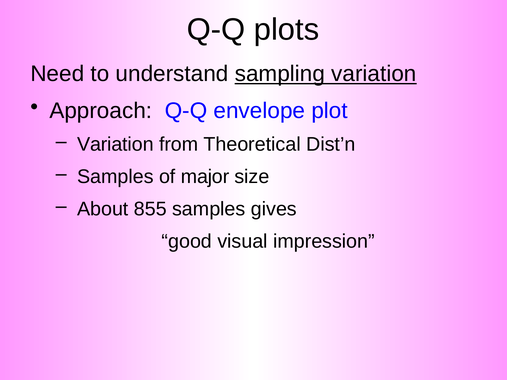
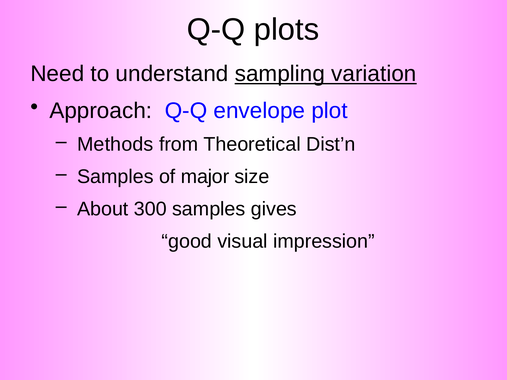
Variation at (115, 145): Variation -> Methods
855: 855 -> 300
